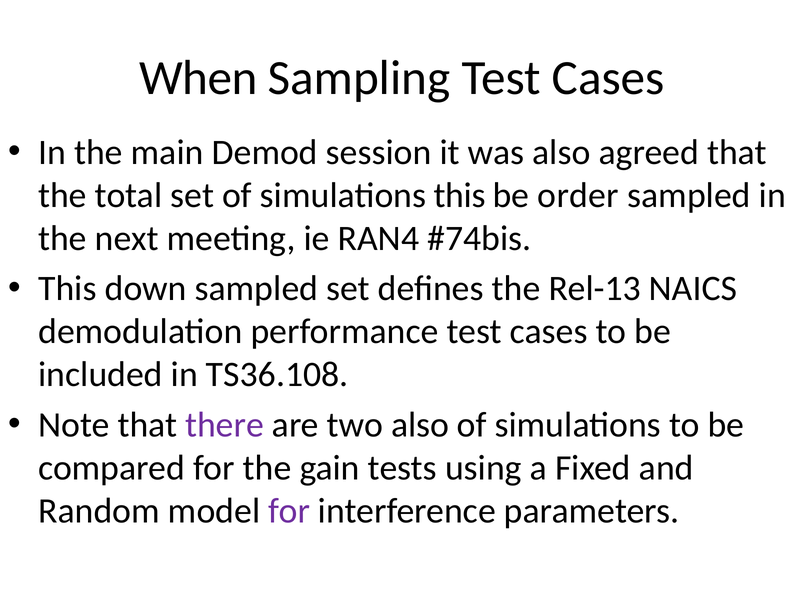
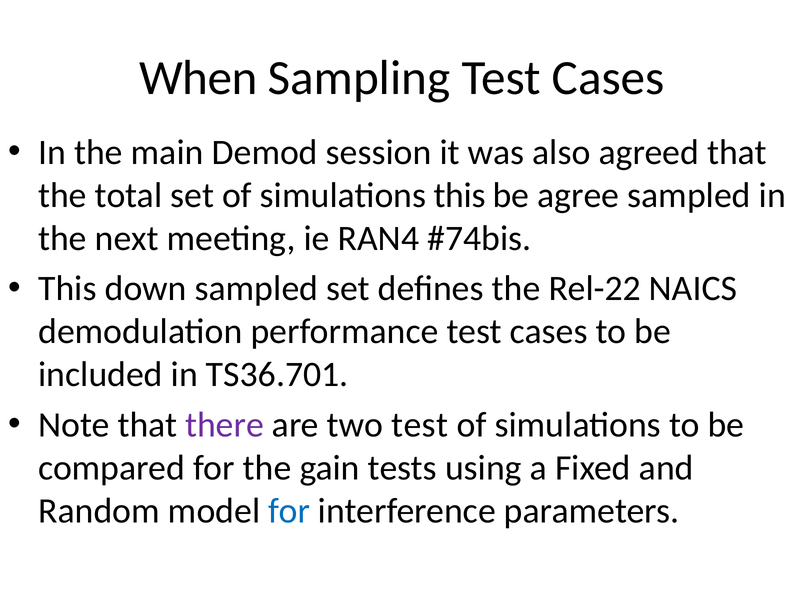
order: order -> agree
Rel-13: Rel-13 -> Rel-22
TS36.108: TS36.108 -> TS36.701
two also: also -> test
for at (289, 511) colour: purple -> blue
